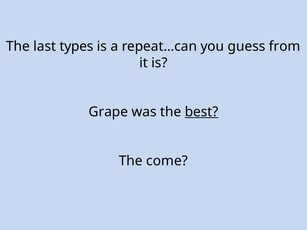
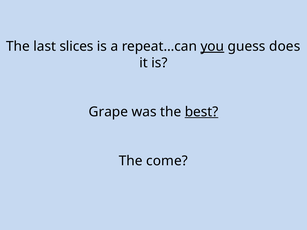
types: types -> slices
you underline: none -> present
from: from -> does
